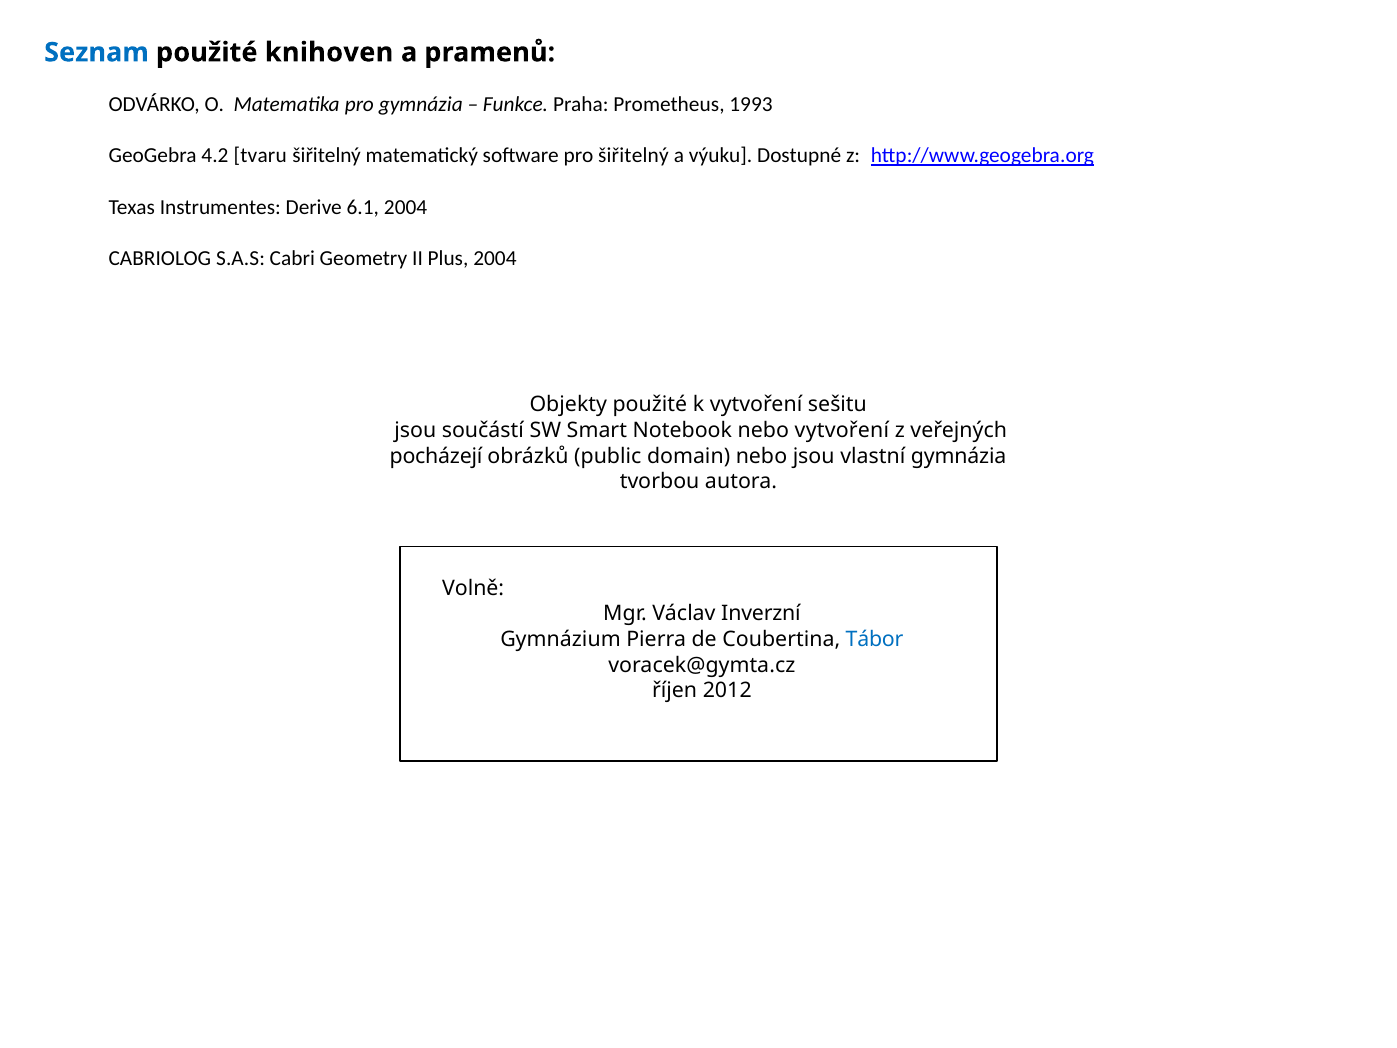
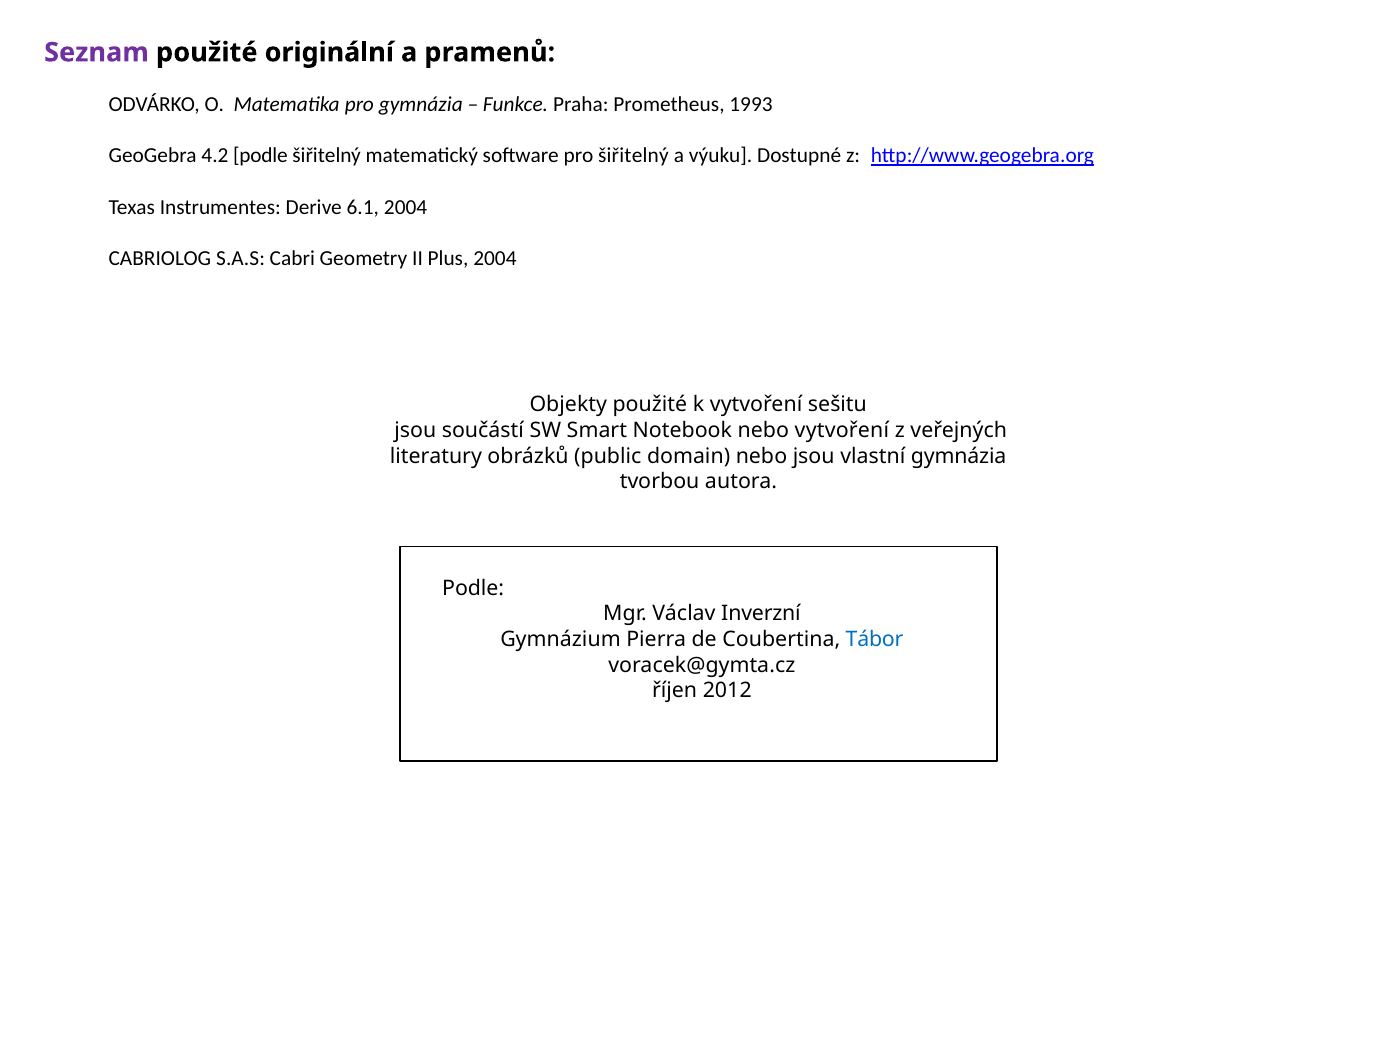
Seznam colour: blue -> purple
knihoven: knihoven -> originální
4.2 tvaru: tvaru -> podle
pocházejí: pocházejí -> literatury
Volně at (473, 588): Volně -> Podle
